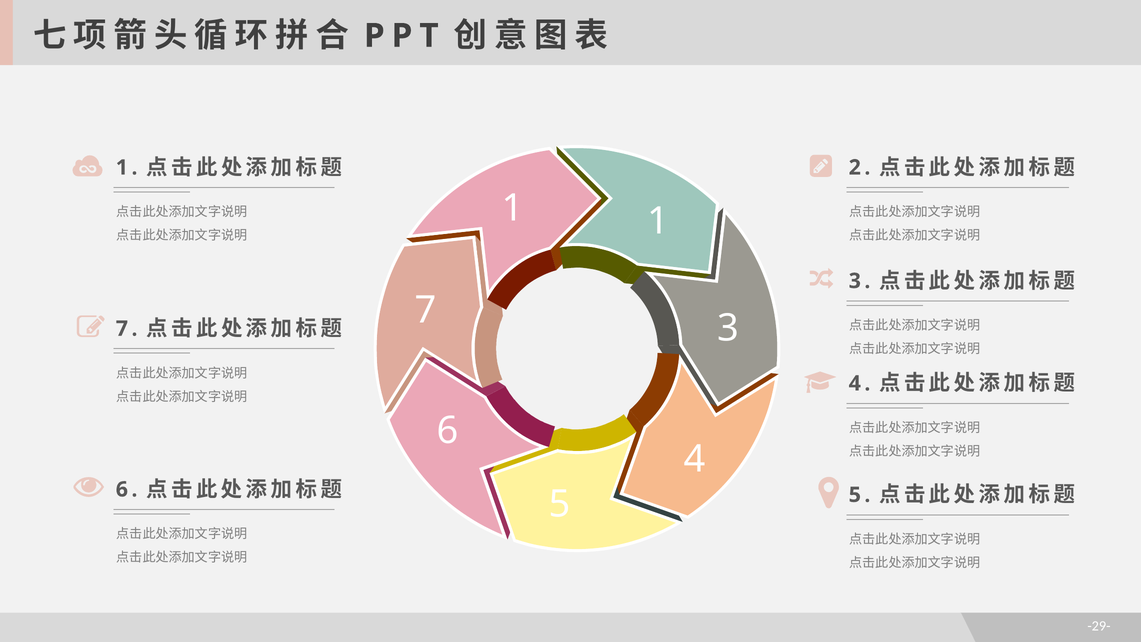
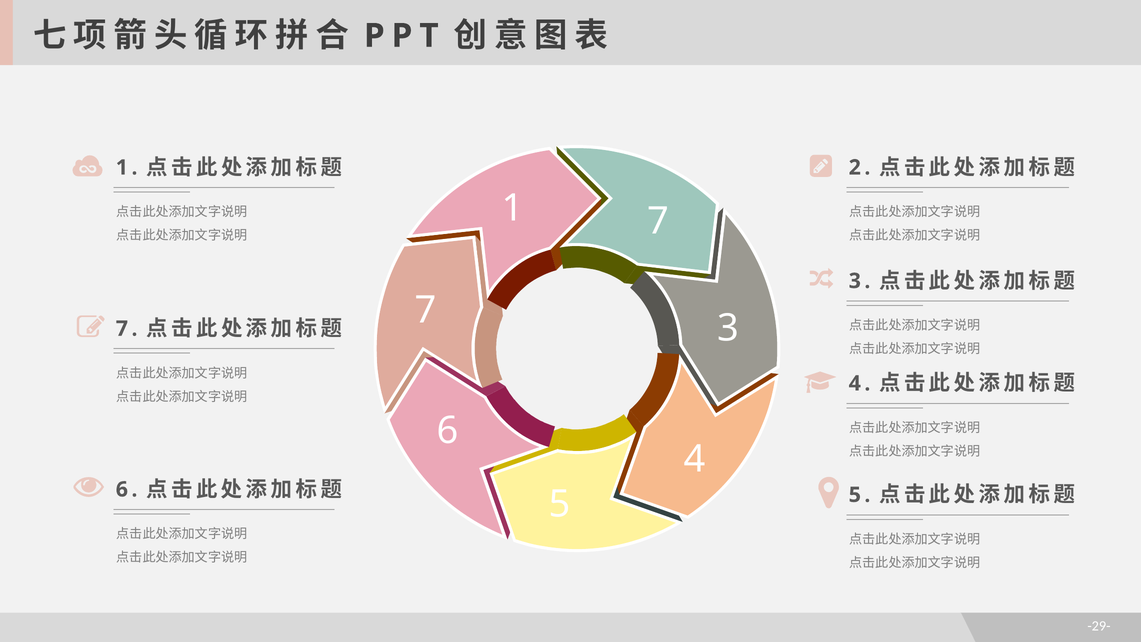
1 1: 1 -> 7
